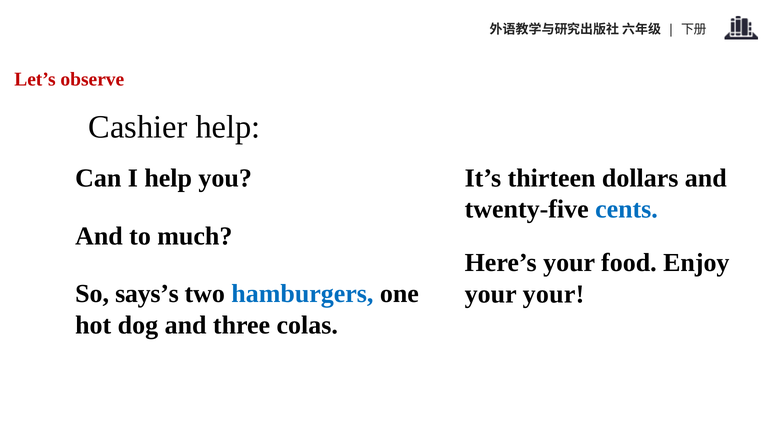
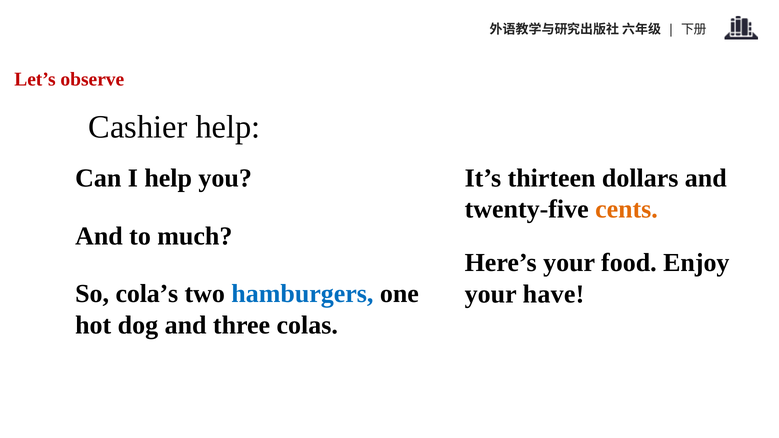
cents colour: blue -> orange
says’s: says’s -> cola’s
your your: your -> have
